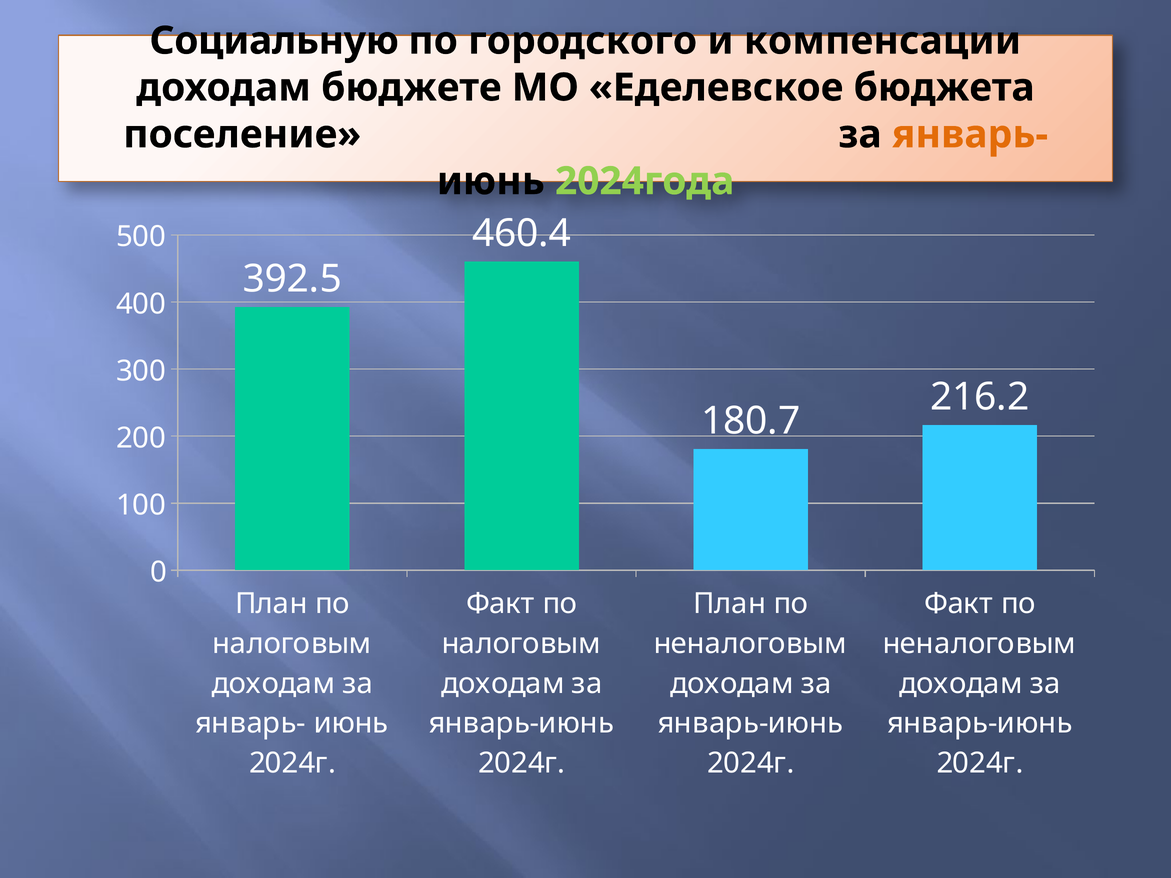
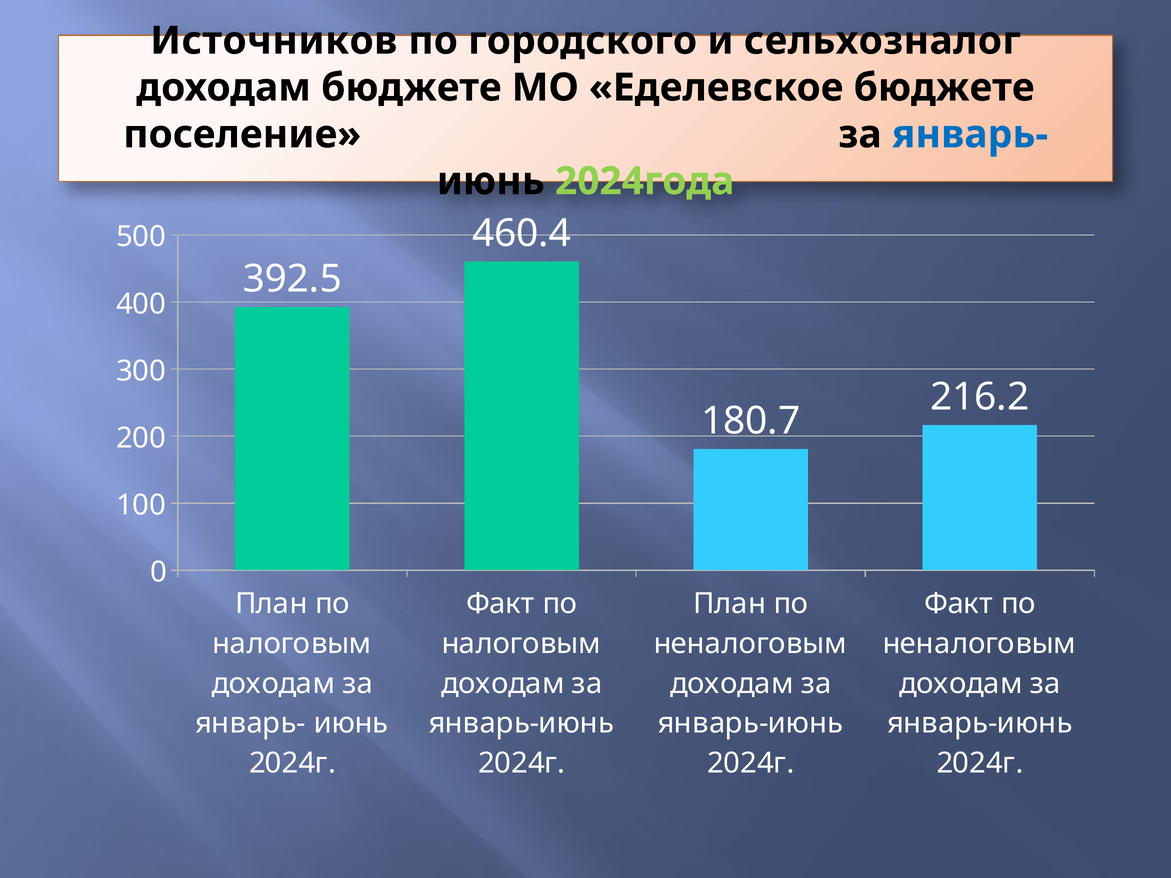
Социальную: Социальную -> Источников
компенсации: компенсации -> сельхозналог
Еделевское бюджета: бюджета -> бюджете
январь- at (970, 135) colour: orange -> blue
